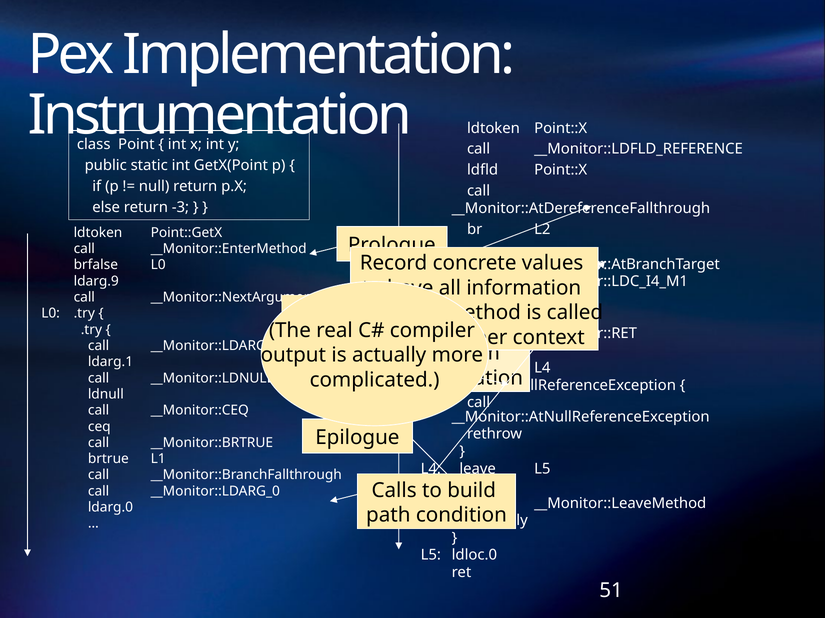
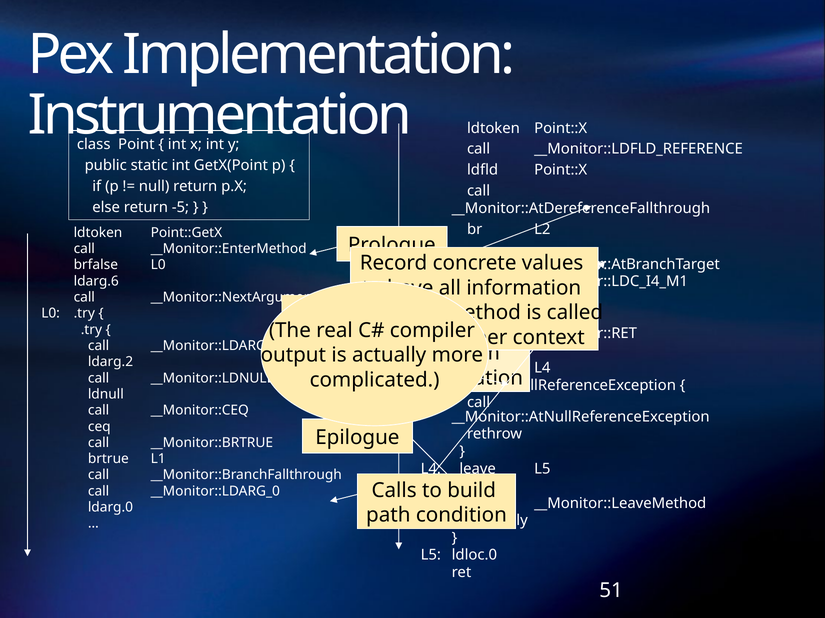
-3: -3 -> -5
ldarg.9: ldarg.9 -> ldarg.6
ldarg.1: ldarg.1 -> ldarg.2
